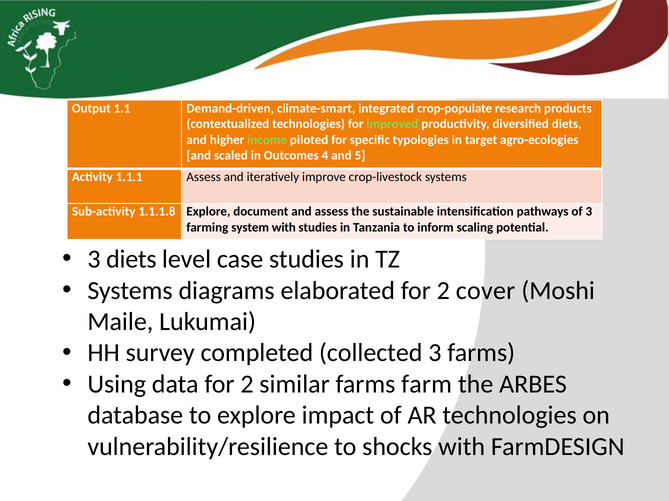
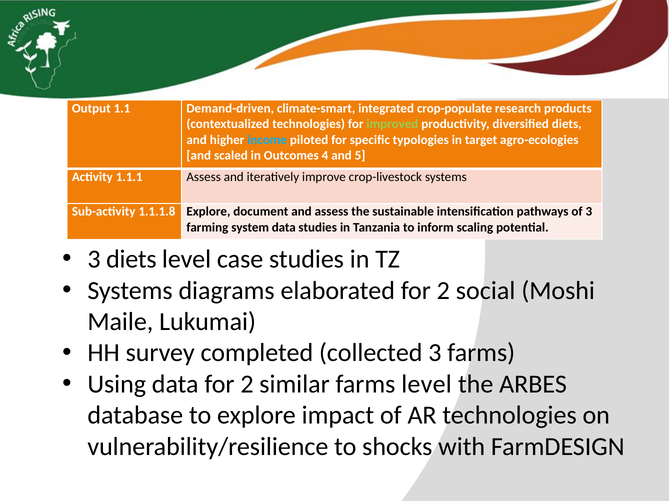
income colour: light green -> light blue
system with: with -> data
cover: cover -> social
farms farm: farm -> level
